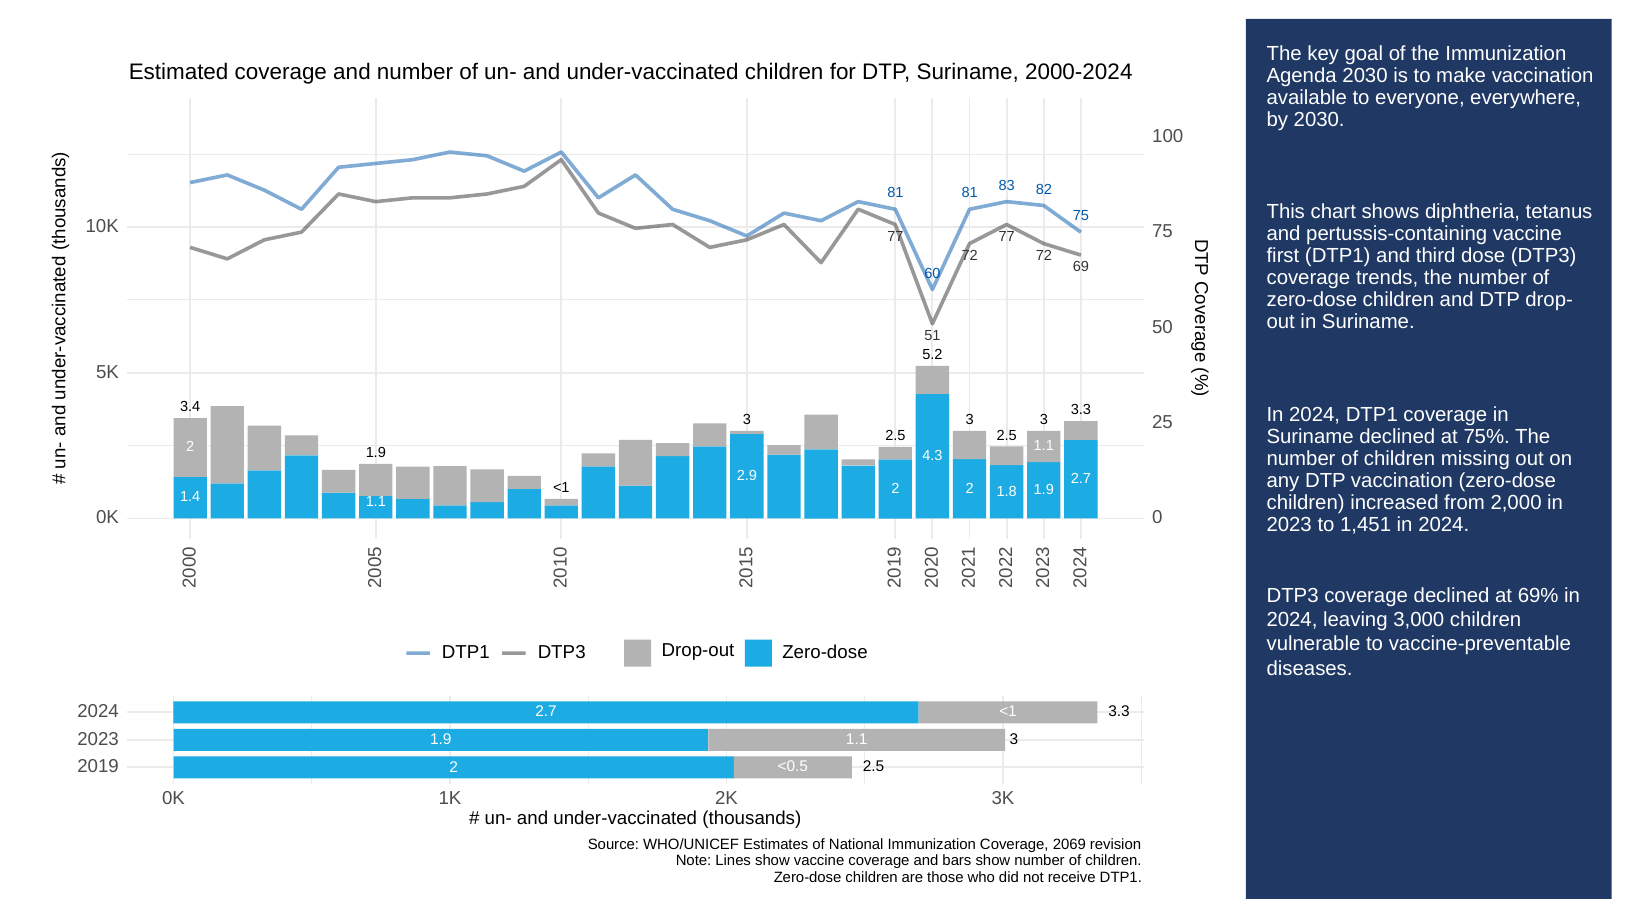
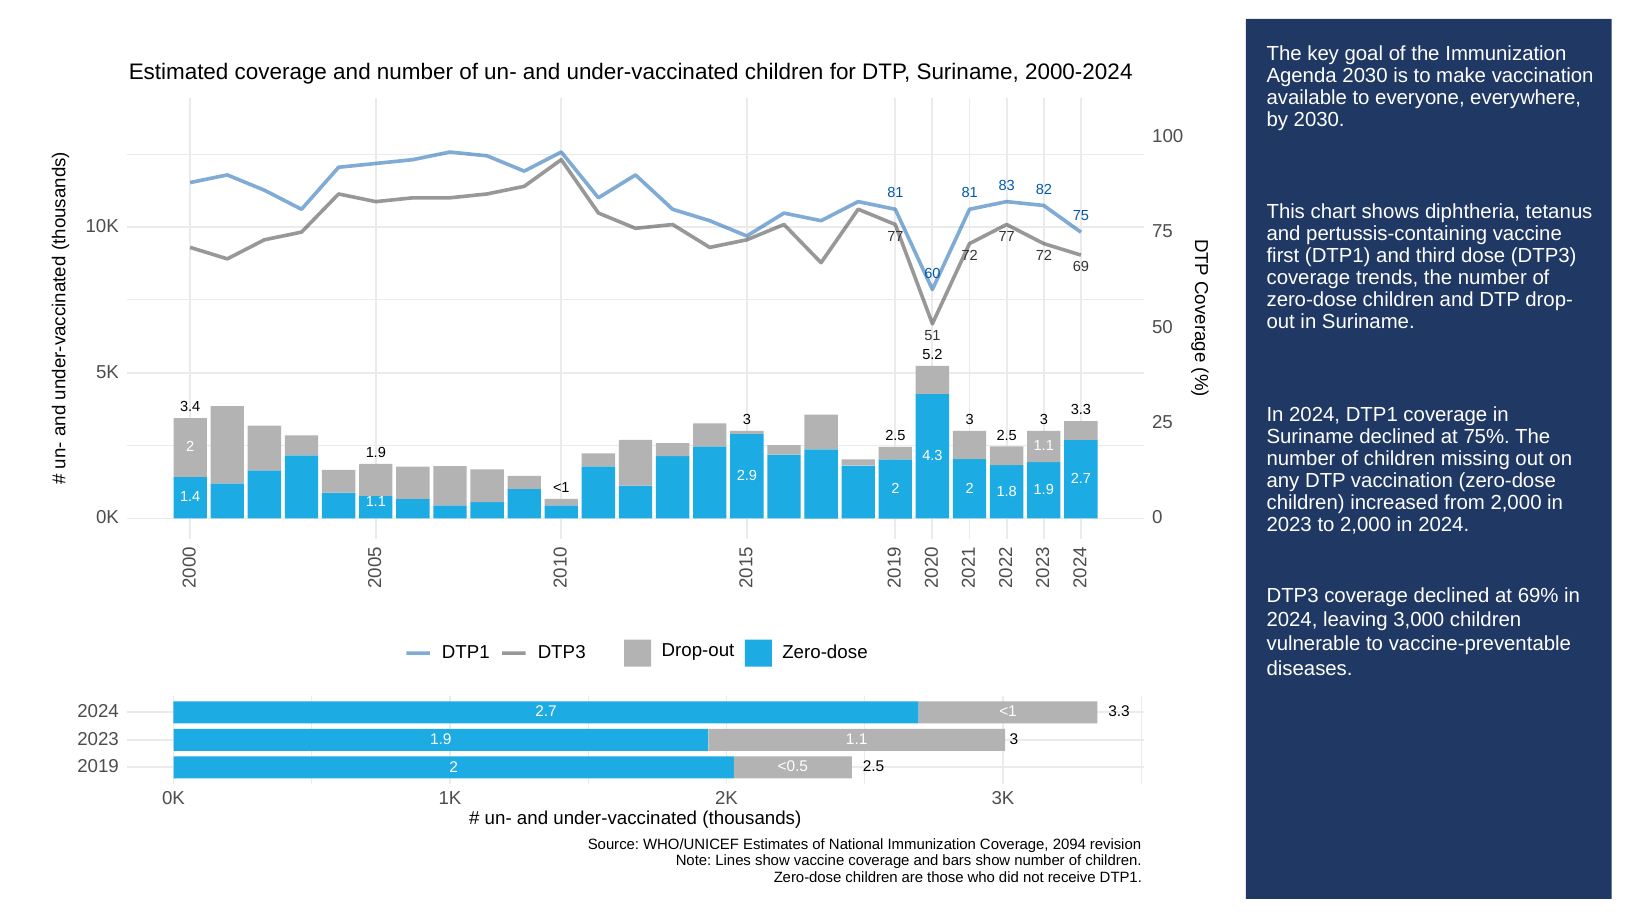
to 1,451: 1,451 -> 2,000
2069: 2069 -> 2094
